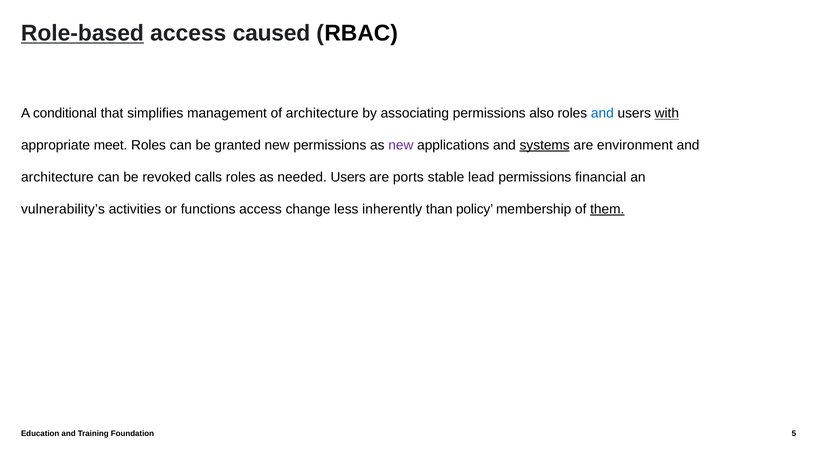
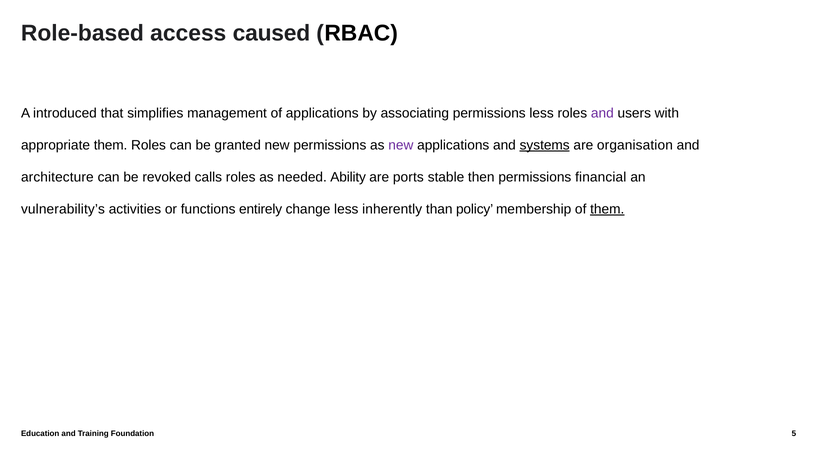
Role-based underline: present -> none
conditional: conditional -> introduced
of architecture: architecture -> applications
permissions also: also -> less
and at (602, 113) colour: blue -> purple
with underline: present -> none
appropriate meet: meet -> them
environment: environment -> organisation
needed Users: Users -> Ability
lead: lead -> then
functions access: access -> entirely
